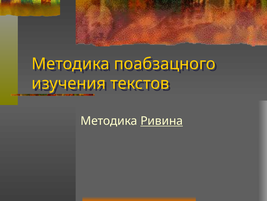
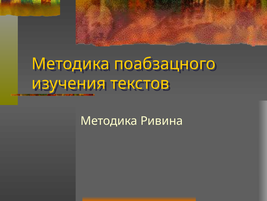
Ривина underline: present -> none
